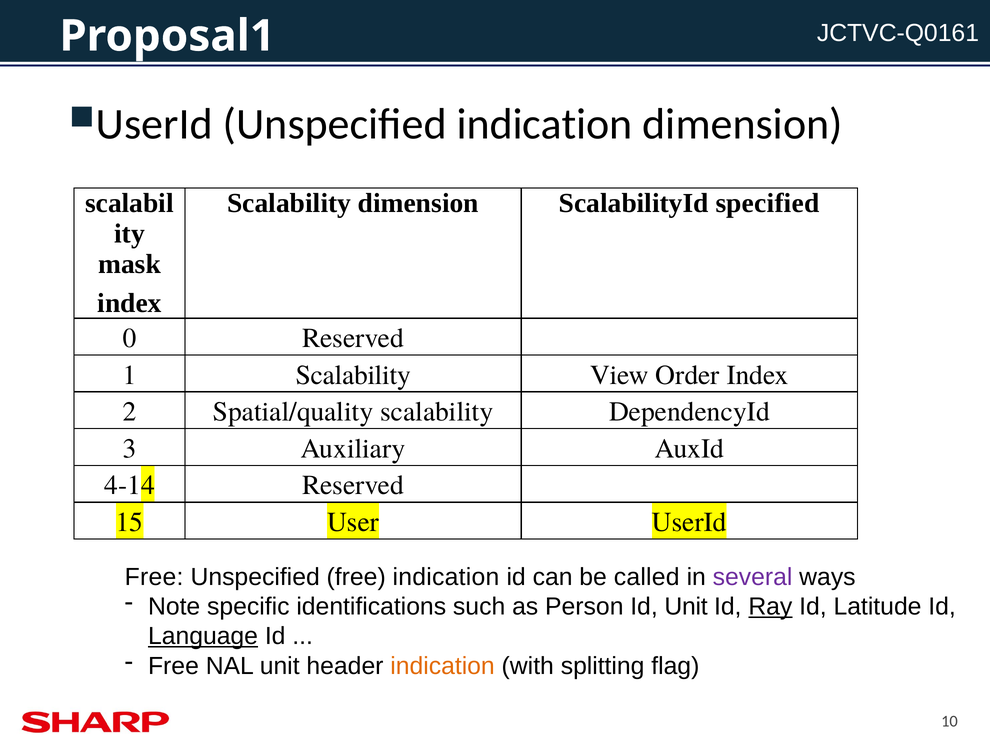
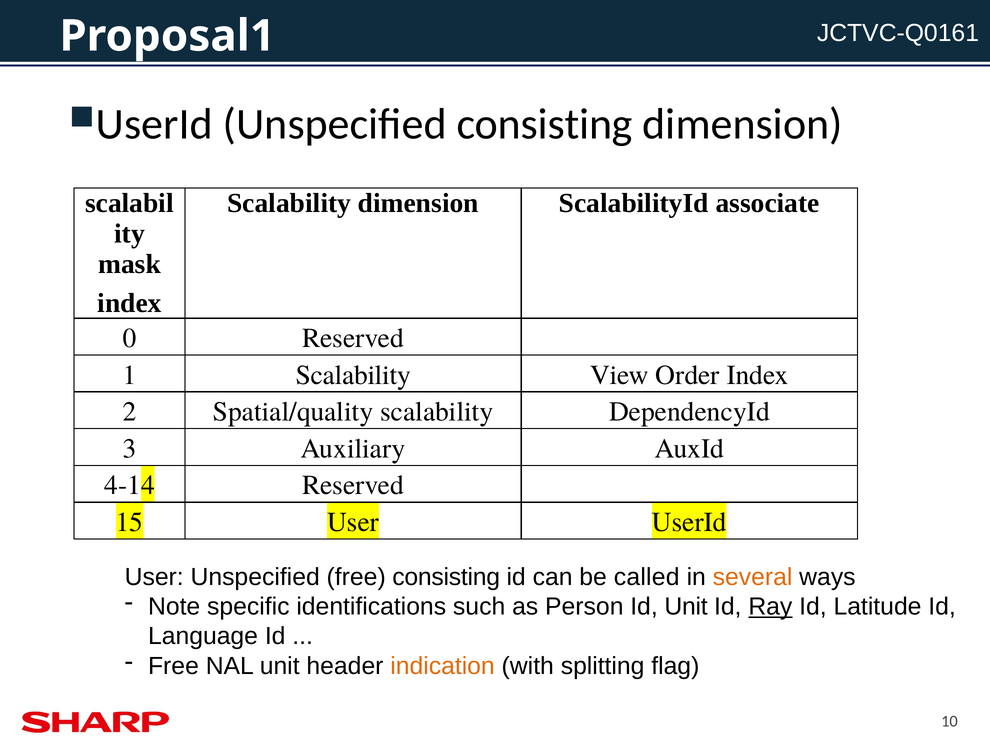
Unspecified indication: indication -> consisting
specified: specified -> associate
Free at (154, 577): Free -> User
free indication: indication -> consisting
several colour: purple -> orange
Language underline: present -> none
